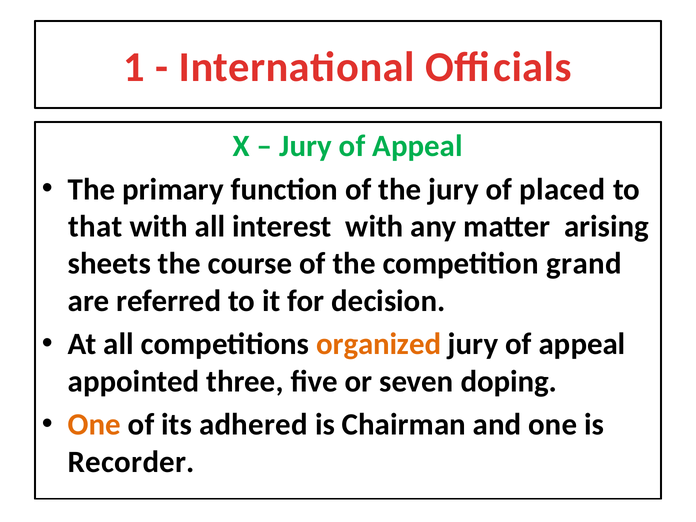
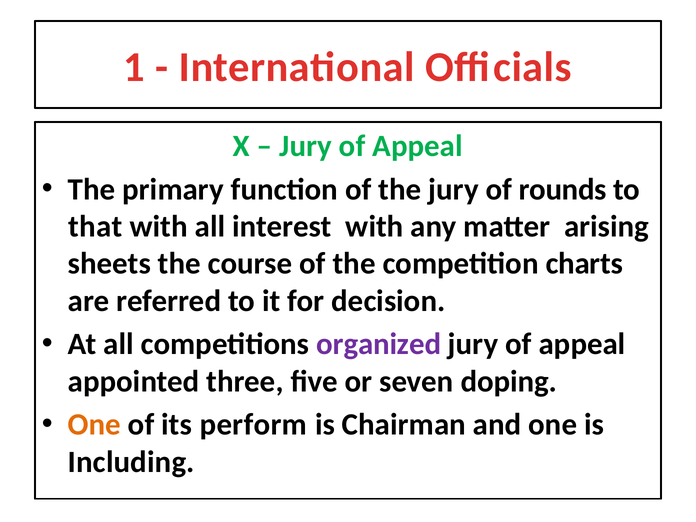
placed: placed -> rounds
grand: grand -> charts
organized colour: orange -> purple
adhered: adhered -> perform
Recorder: Recorder -> Including
